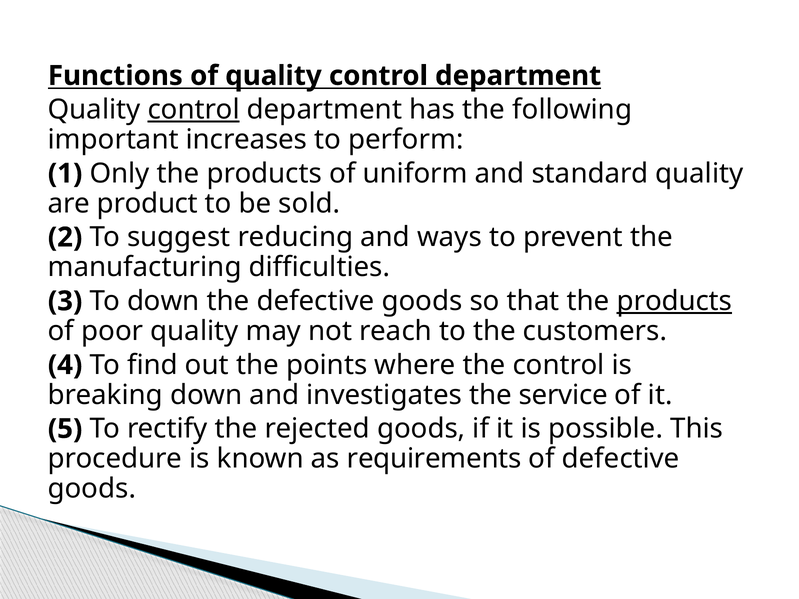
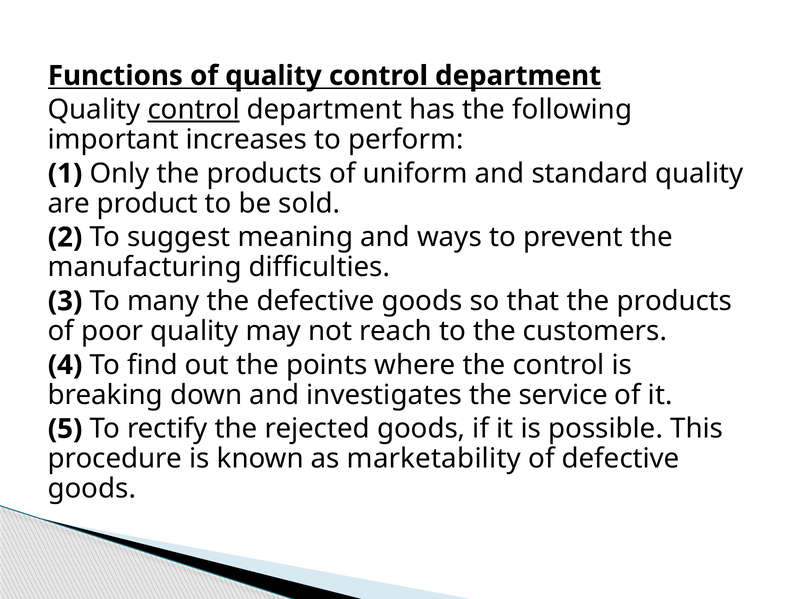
reducing: reducing -> meaning
To down: down -> many
products at (674, 301) underline: present -> none
requirements: requirements -> marketability
